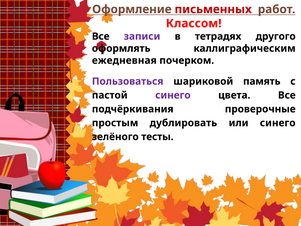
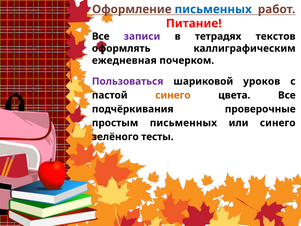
письменных at (213, 9) colour: red -> blue
Классом: Классом -> Питание
другого: другого -> текстов
память: память -> уроков
синего at (173, 95) colour: purple -> orange
простым дублировать: дублировать -> письменных
